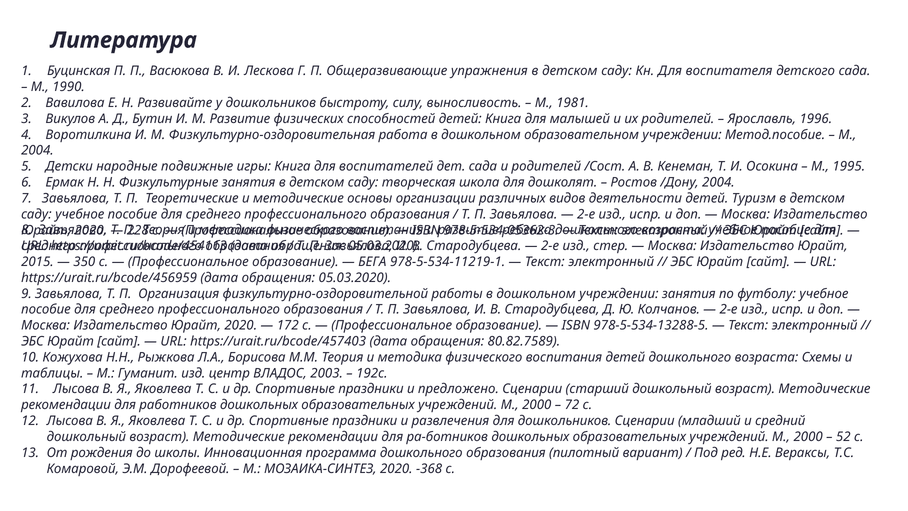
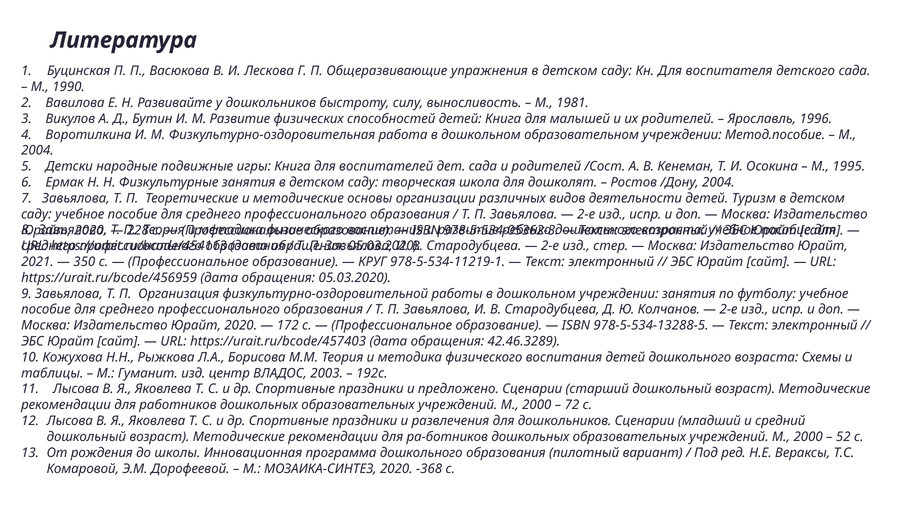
2015: 2015 -> 2021
БЕГА: БЕГА -> КРУГ
80.82.7589: 80.82.7589 -> 42.46.3289
